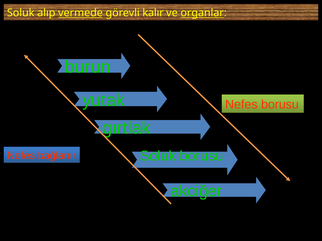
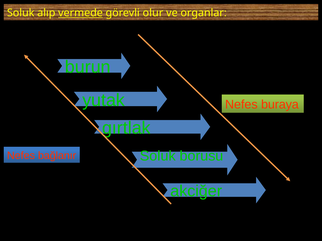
kalır: kalır -> olur
organlar underline: present -> none
Nefes borusu: borusu -> buraya
